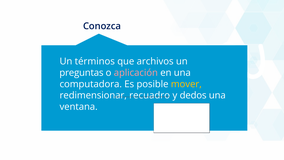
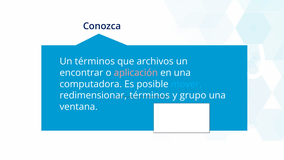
preguntas: preguntas -> encontrar
mover colour: yellow -> light blue
redimensionar recuadro: recuadro -> términos
dedos: dedos -> grupo
